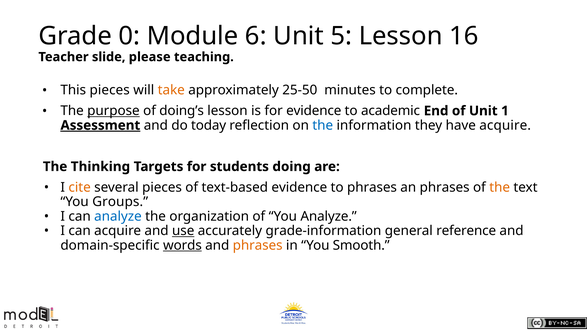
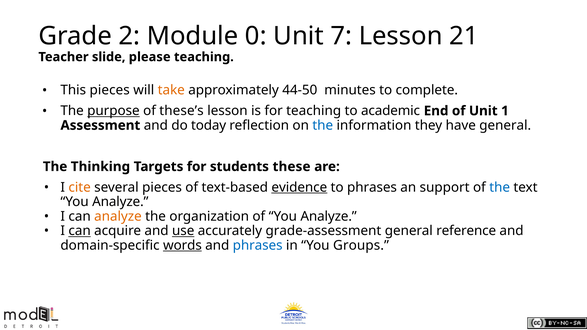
0: 0 -> 2
6: 6 -> 0
5: 5 -> 7
16: 16 -> 21
25-50: 25-50 -> 44-50
doing’s: doing’s -> these’s
for evidence: evidence -> teaching
Assessment underline: present -> none
have acquire: acquire -> general
doing: doing -> these
evidence at (299, 187) underline: none -> present
an phrases: phrases -> support
the at (500, 187) colour: orange -> blue
Groups at (120, 202): Groups -> Analyze
analyze at (118, 216) colour: blue -> orange
can at (80, 231) underline: none -> present
grade-information: grade-information -> grade-assessment
phrases at (258, 245) colour: orange -> blue
Smooth: Smooth -> Groups
